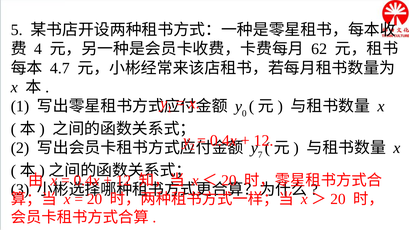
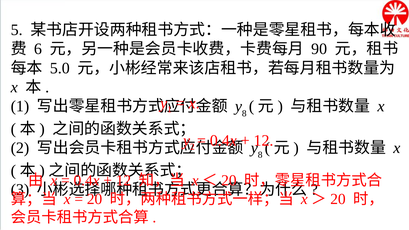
4: 4 -> 6
62: 62 -> 90
4.7: 4.7 -> 5.0
0 at (244, 113): 0 -> 8
7 at (260, 155): 7 -> 8
